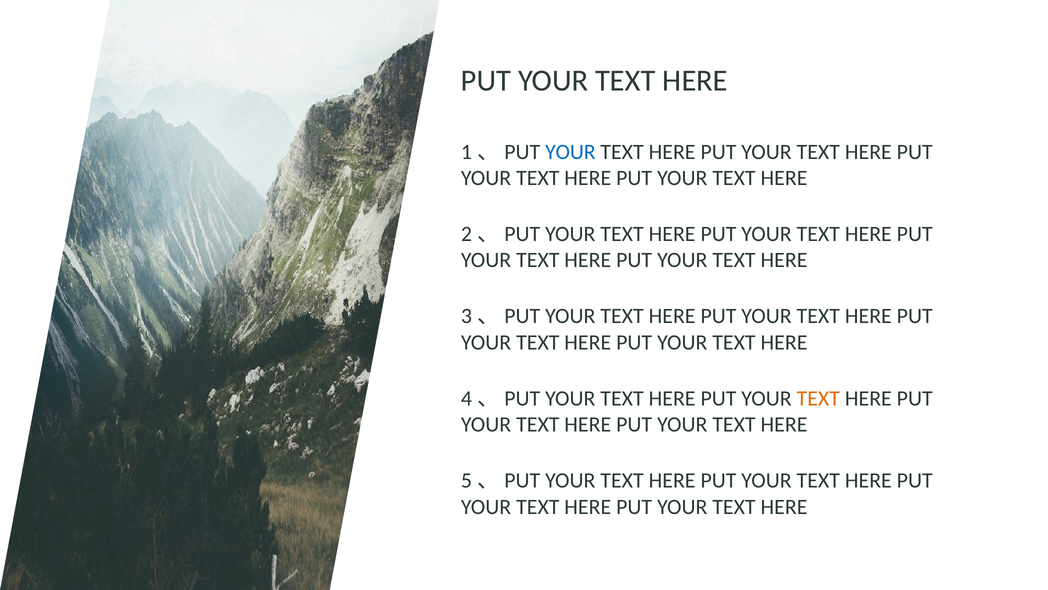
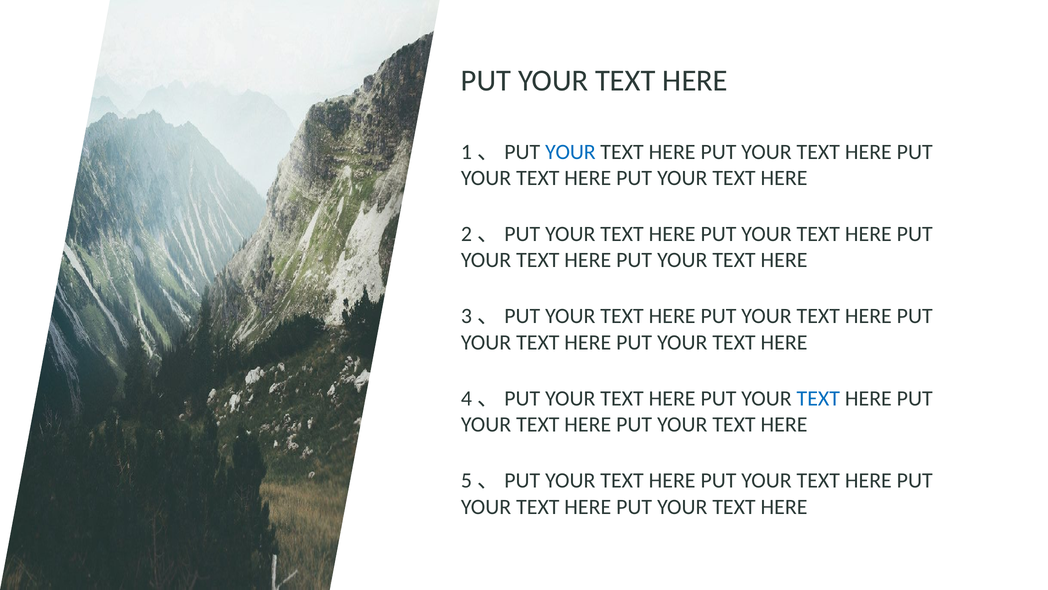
TEXT at (818, 398) colour: orange -> blue
